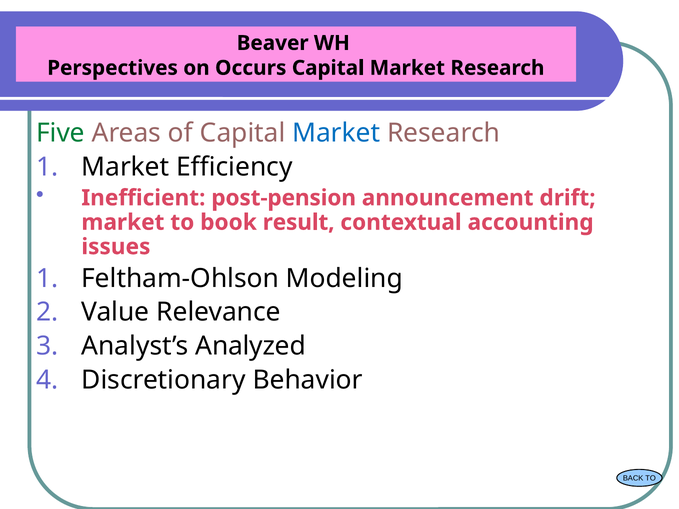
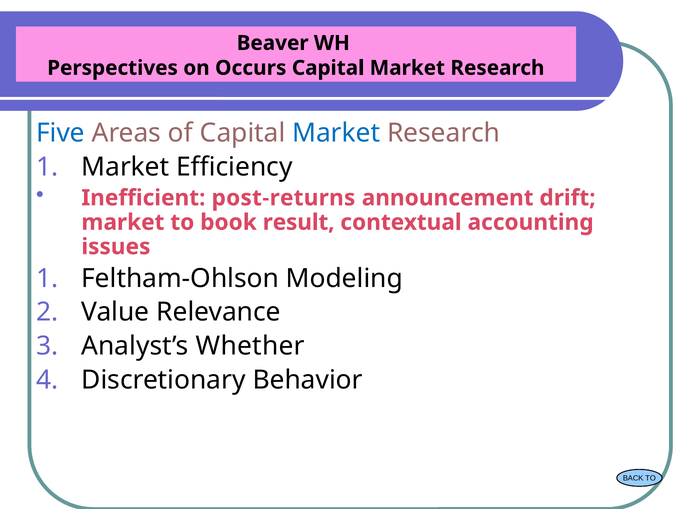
Five colour: green -> blue
post-pension: post-pension -> post-returns
Analyzed: Analyzed -> Whether
